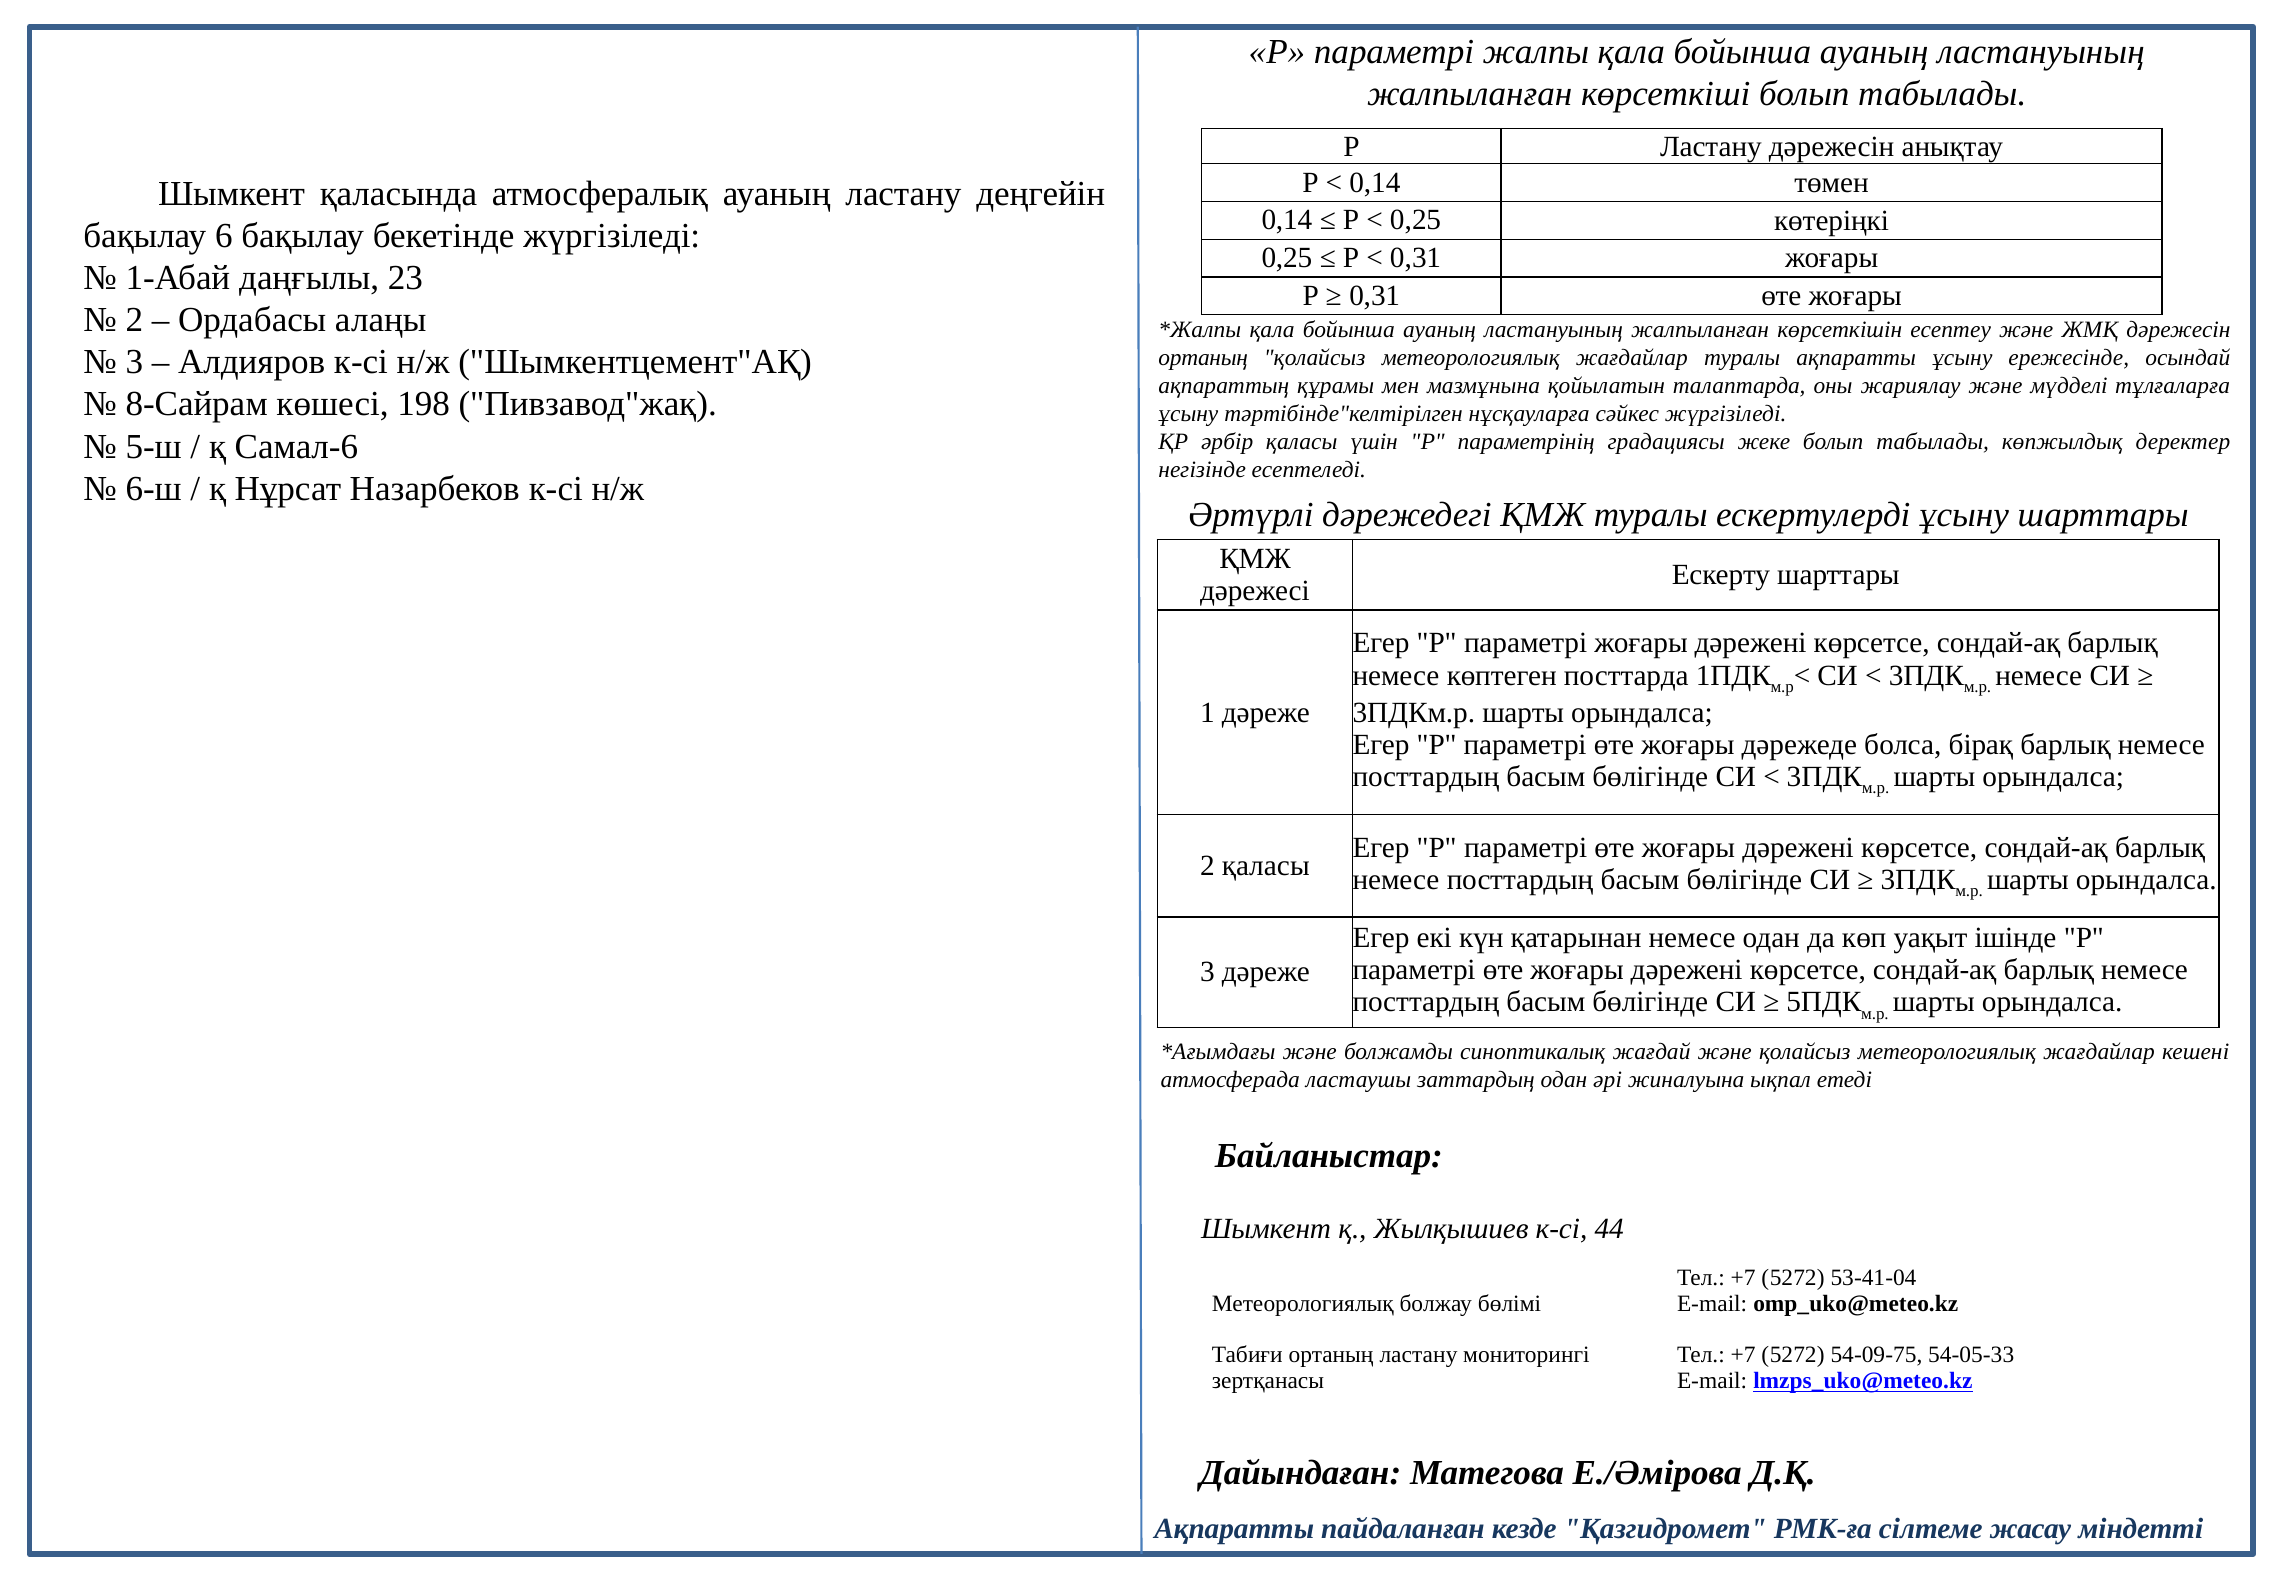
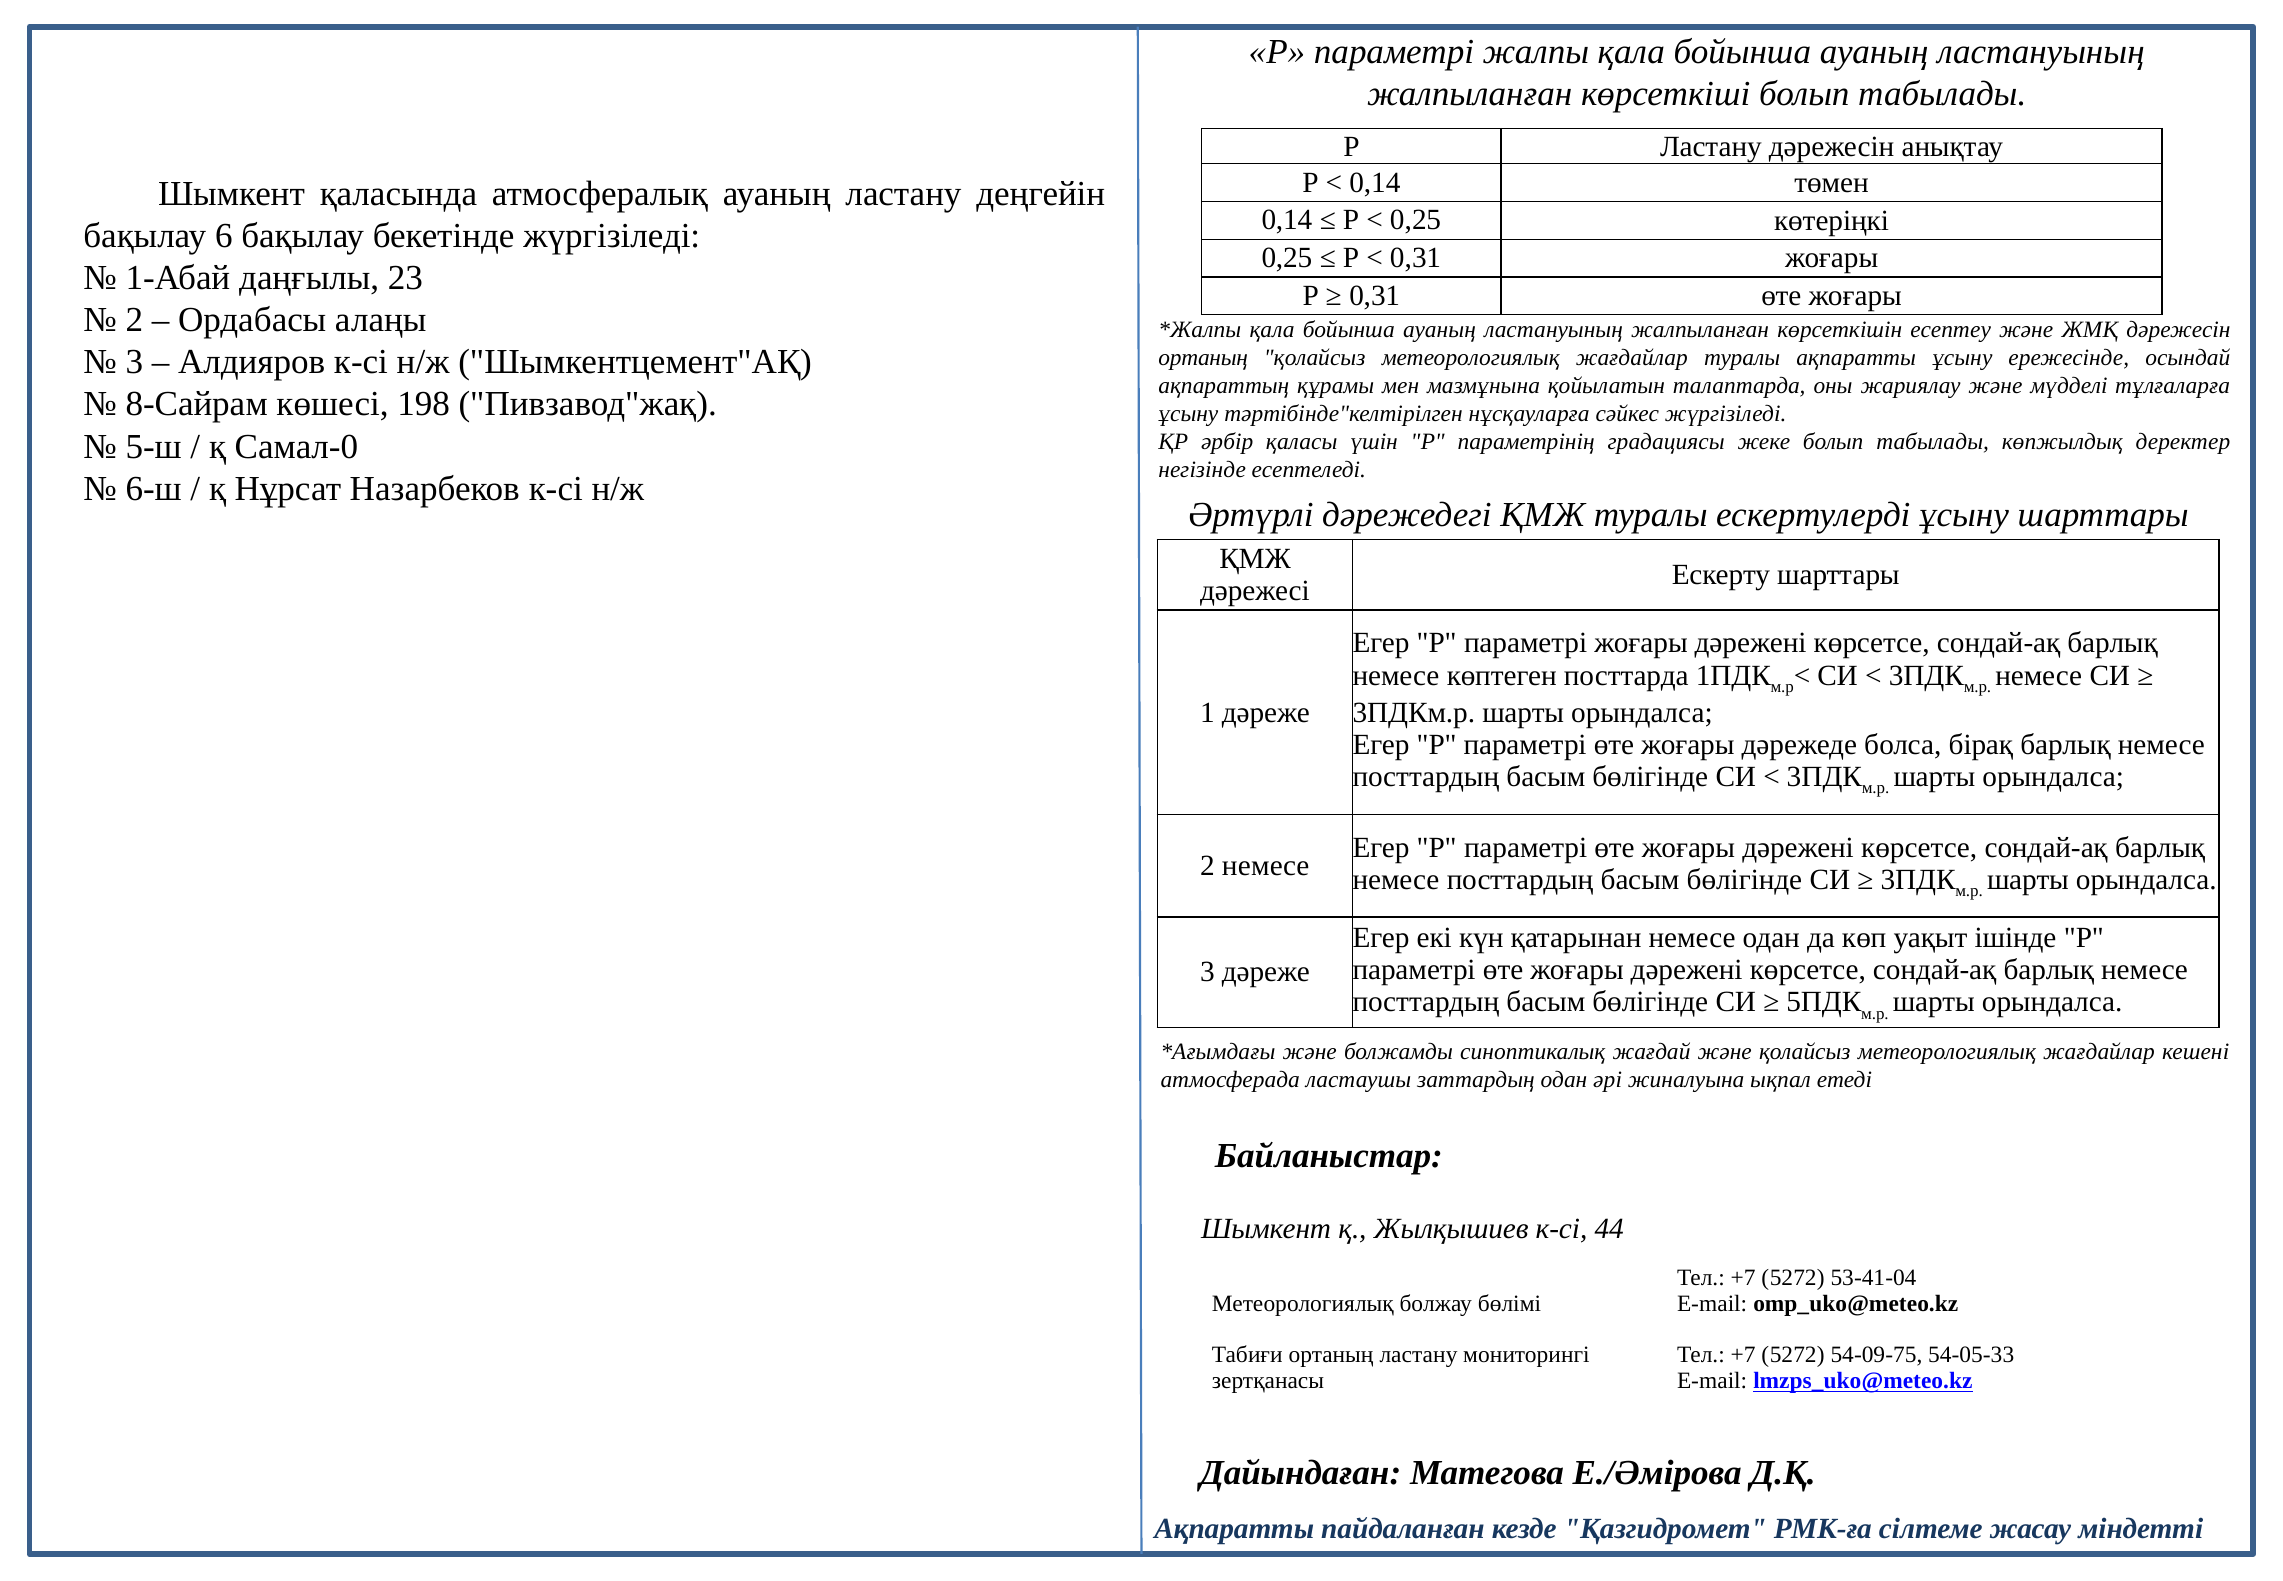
Самал-6: Самал-6 -> Самал-0
2 қаласы: қаласы -> немесе
